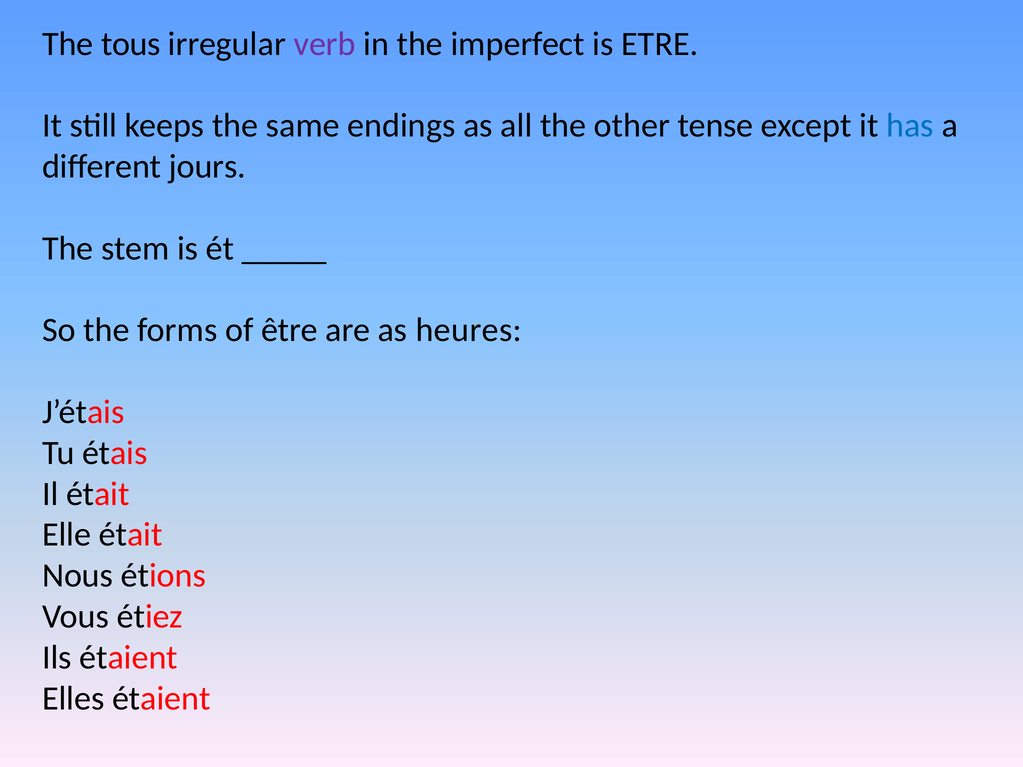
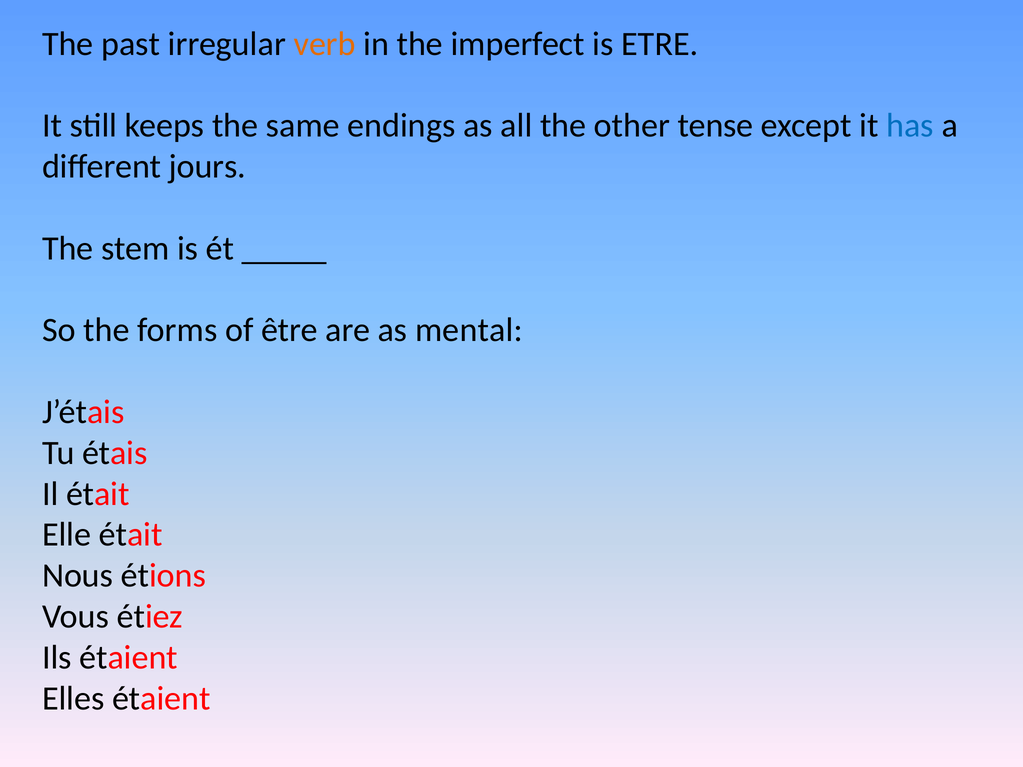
tous: tous -> past
verb colour: purple -> orange
heures: heures -> mental
